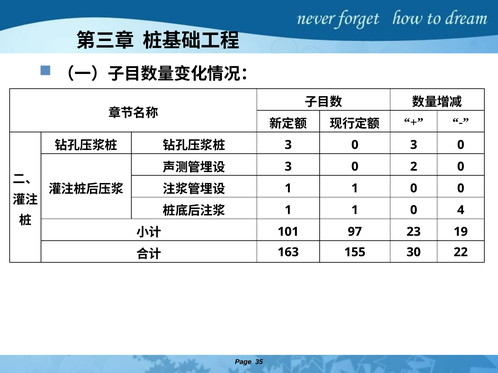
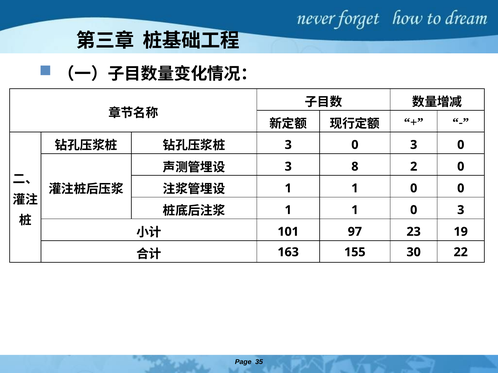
0 at (355, 167): 0 -> 8
1 0 4: 4 -> 3
